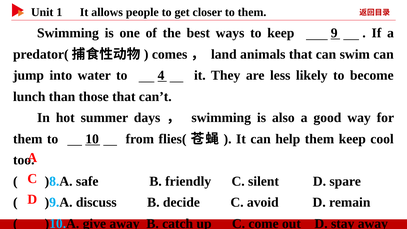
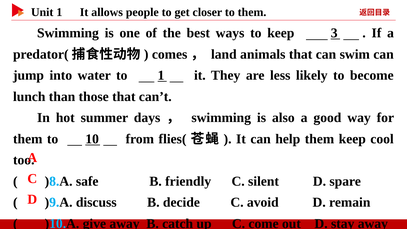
9: 9 -> 3
to 4: 4 -> 1
